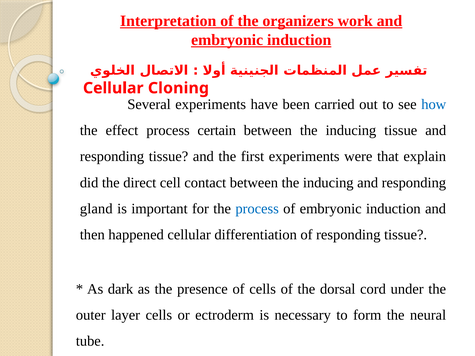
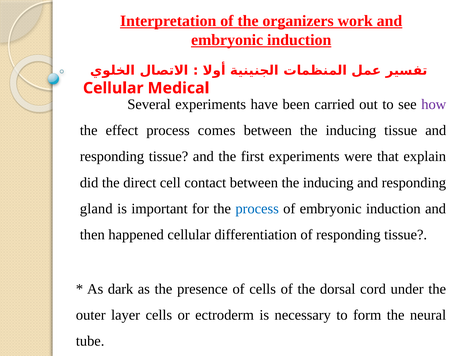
Cloning: Cloning -> Medical
how colour: blue -> purple
certain: certain -> comes
